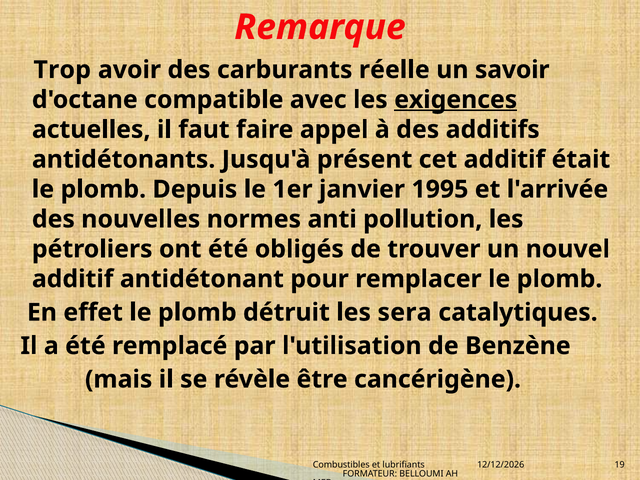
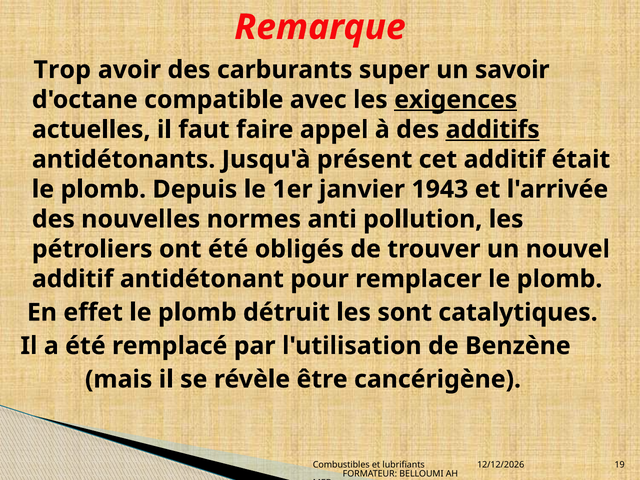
réelle: réelle -> super
additifs underline: none -> present
1995: 1995 -> 1943
sera: sera -> sont
